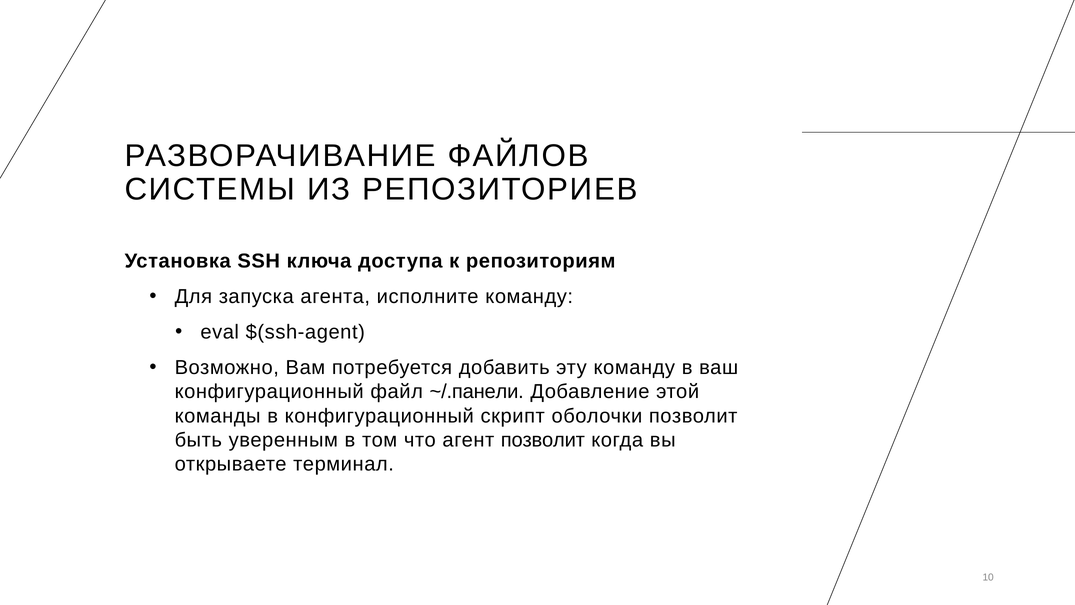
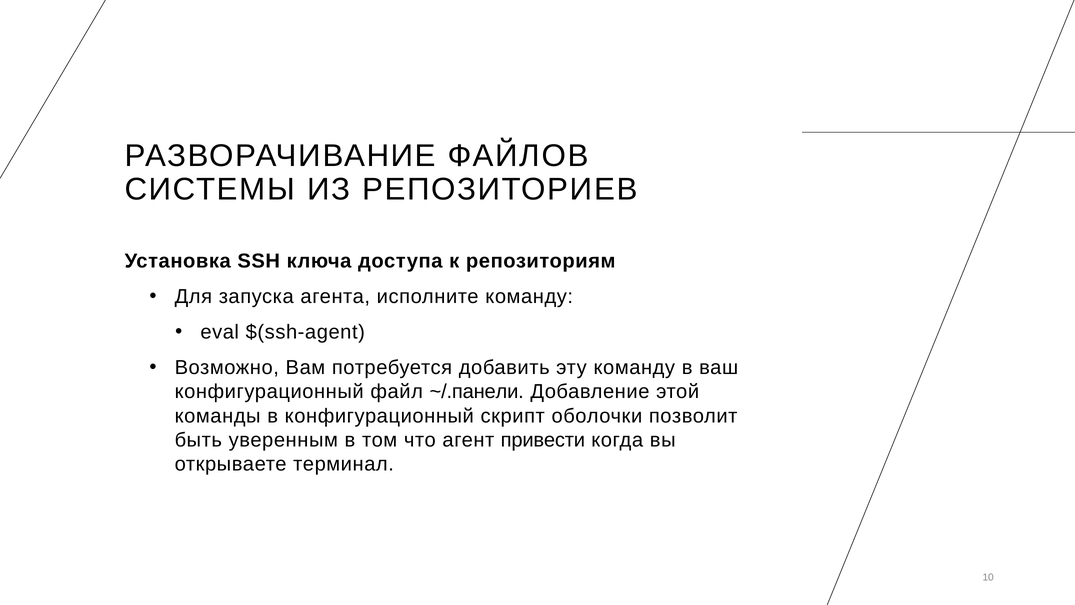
агент позволит: позволит -> привести
